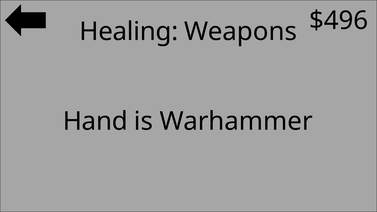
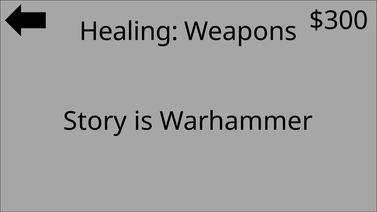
$496: $496 -> $300
Hand: Hand -> Story
